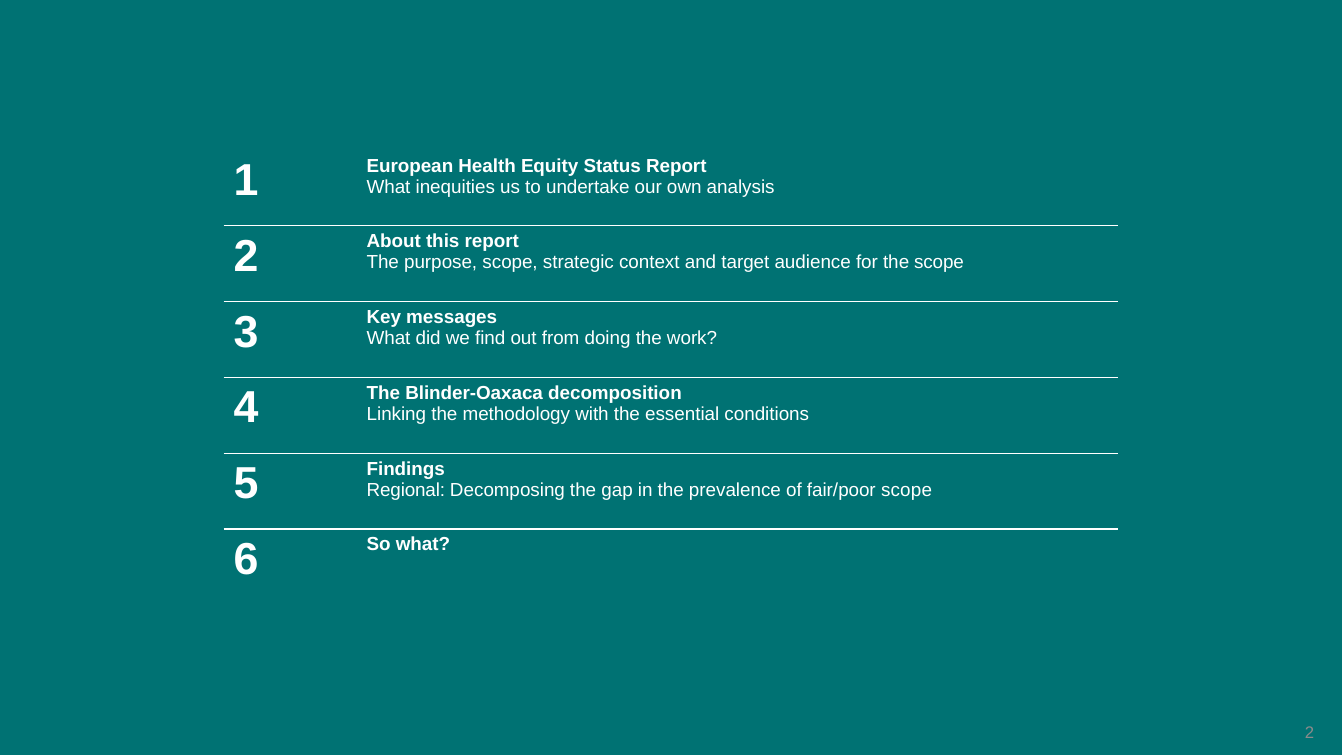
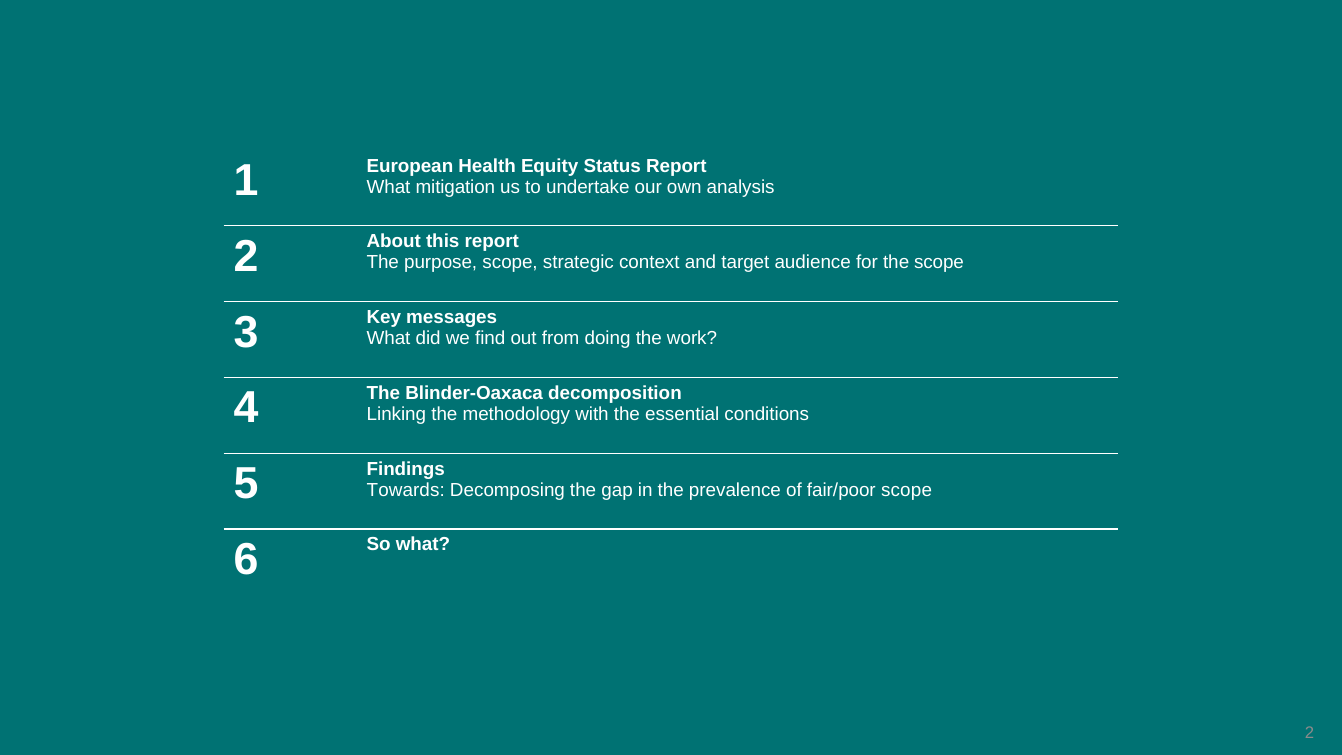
inequities: inequities -> mitigation
Regional: Regional -> Towards
